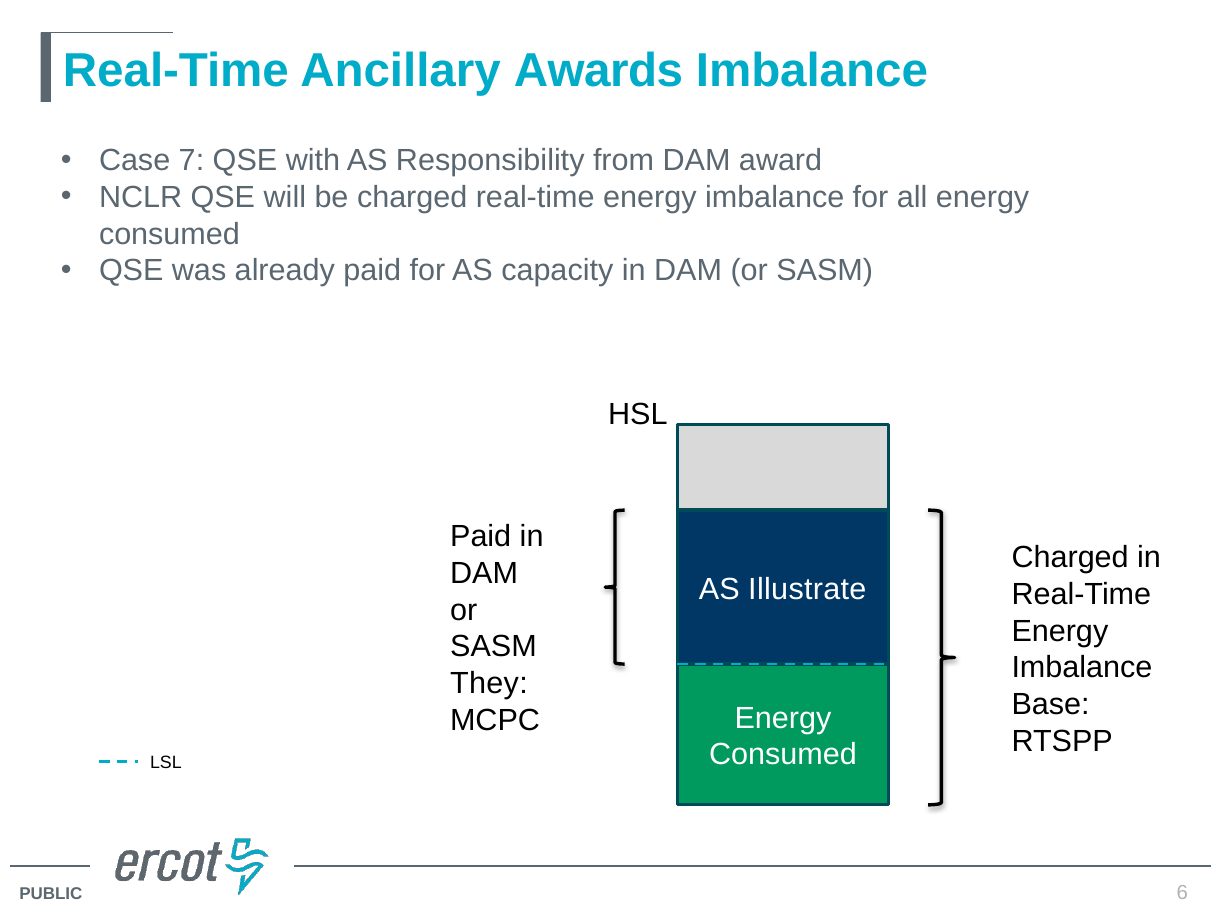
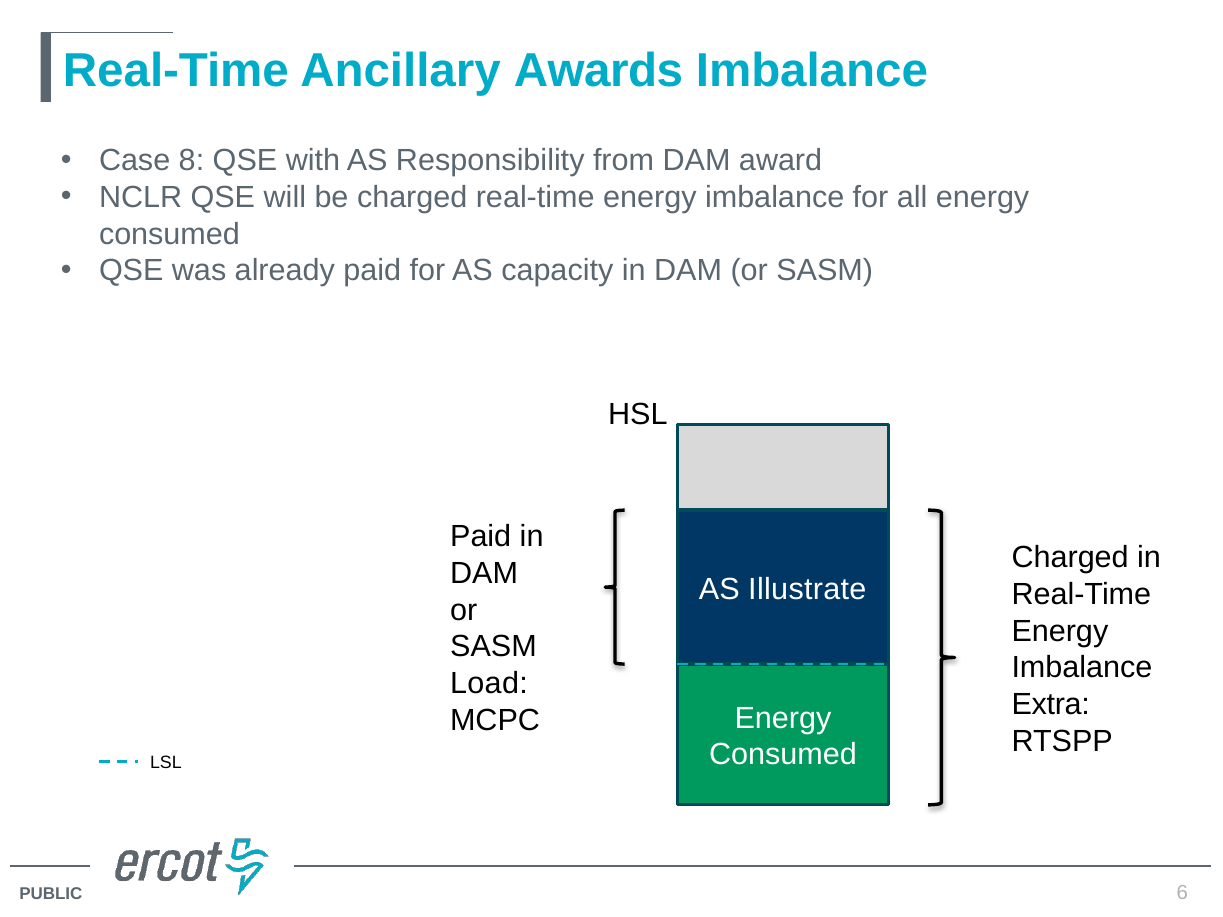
7: 7 -> 8
They: They -> Load
Base: Base -> Extra
